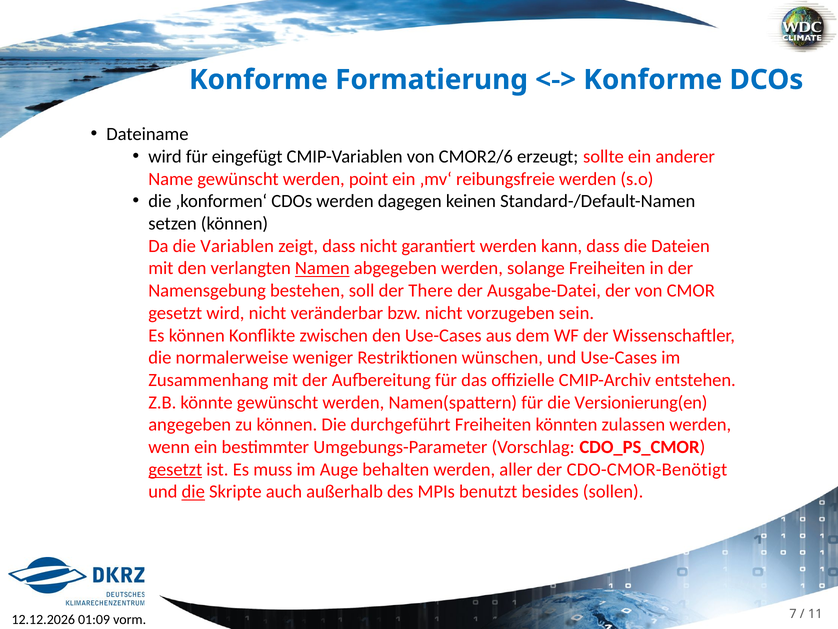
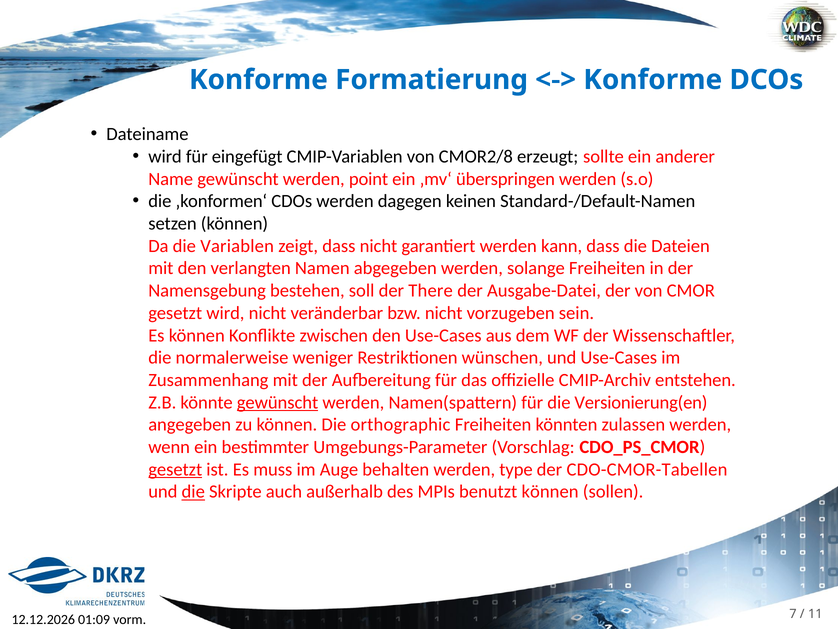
CMOR2/6: CMOR2/6 -> CMOR2/8
reibungsfreie: reibungsfreie -> überspringen
Namen underline: present -> none
gewünscht at (278, 402) underline: none -> present
durchgeführt: durchgeführt -> orthographic
aller: aller -> type
CDO-CMOR-Benötigt: CDO-CMOR-Benötigt -> CDO-CMOR-Tabellen
benutzt besides: besides -> können
